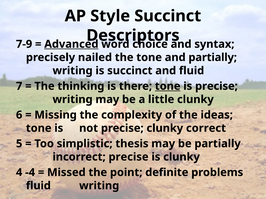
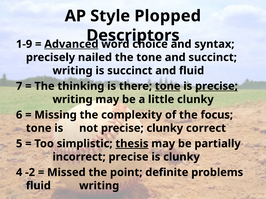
Style Succinct: Succinct -> Plopped
7-9: 7-9 -> 1-9
and partially: partially -> succinct
precise at (216, 86) underline: none -> present
ideas: ideas -> focus
thesis underline: none -> present
-4: -4 -> -2
